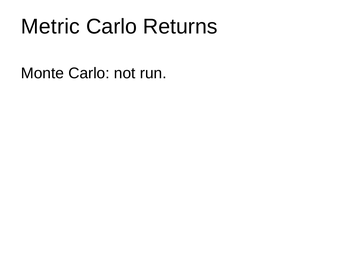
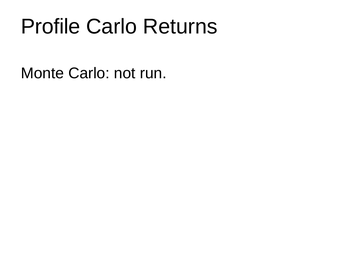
Metric: Metric -> Profile
